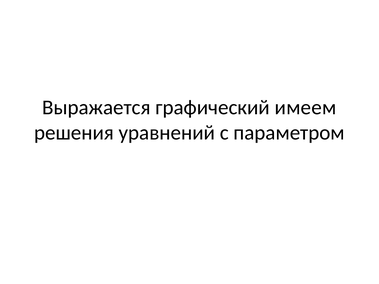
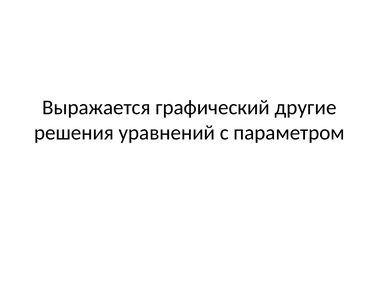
имеем: имеем -> другие
